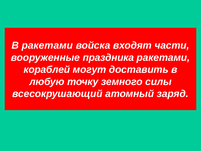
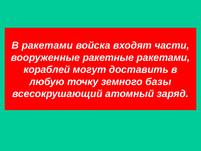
праздника: праздника -> ракетные
силы: силы -> базы
